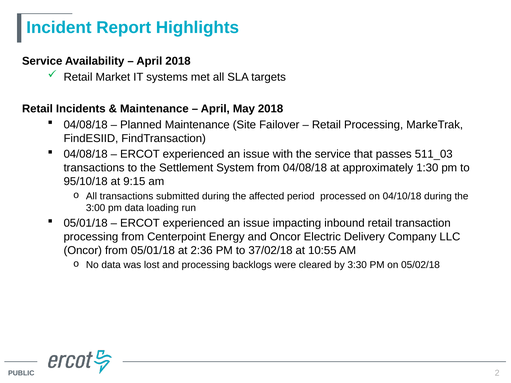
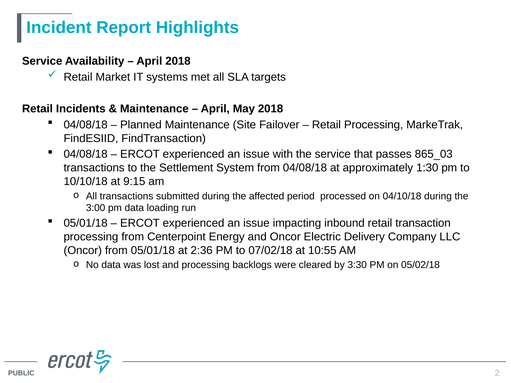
511_03: 511_03 -> 865_03
95/10/18: 95/10/18 -> 10/10/18
37/02/18: 37/02/18 -> 07/02/18
